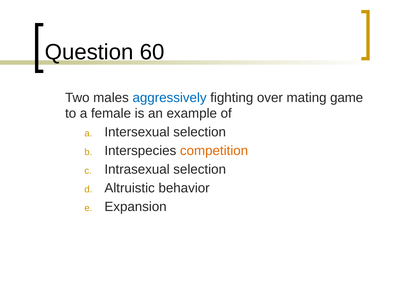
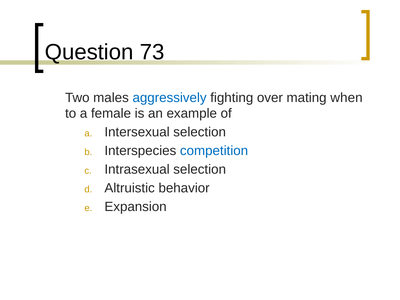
60: 60 -> 73
game: game -> when
competition colour: orange -> blue
